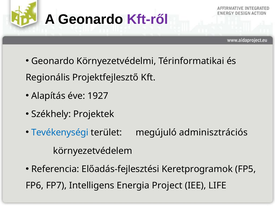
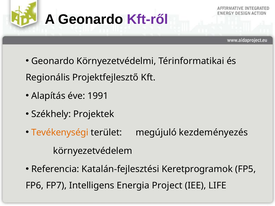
1927: 1927 -> 1991
Tevékenységi colour: blue -> orange
adminisztrációs: adminisztrációs -> kezdeményezés
Előadás-fejlesztési: Előadás-fejlesztési -> Katalán-fejlesztési
